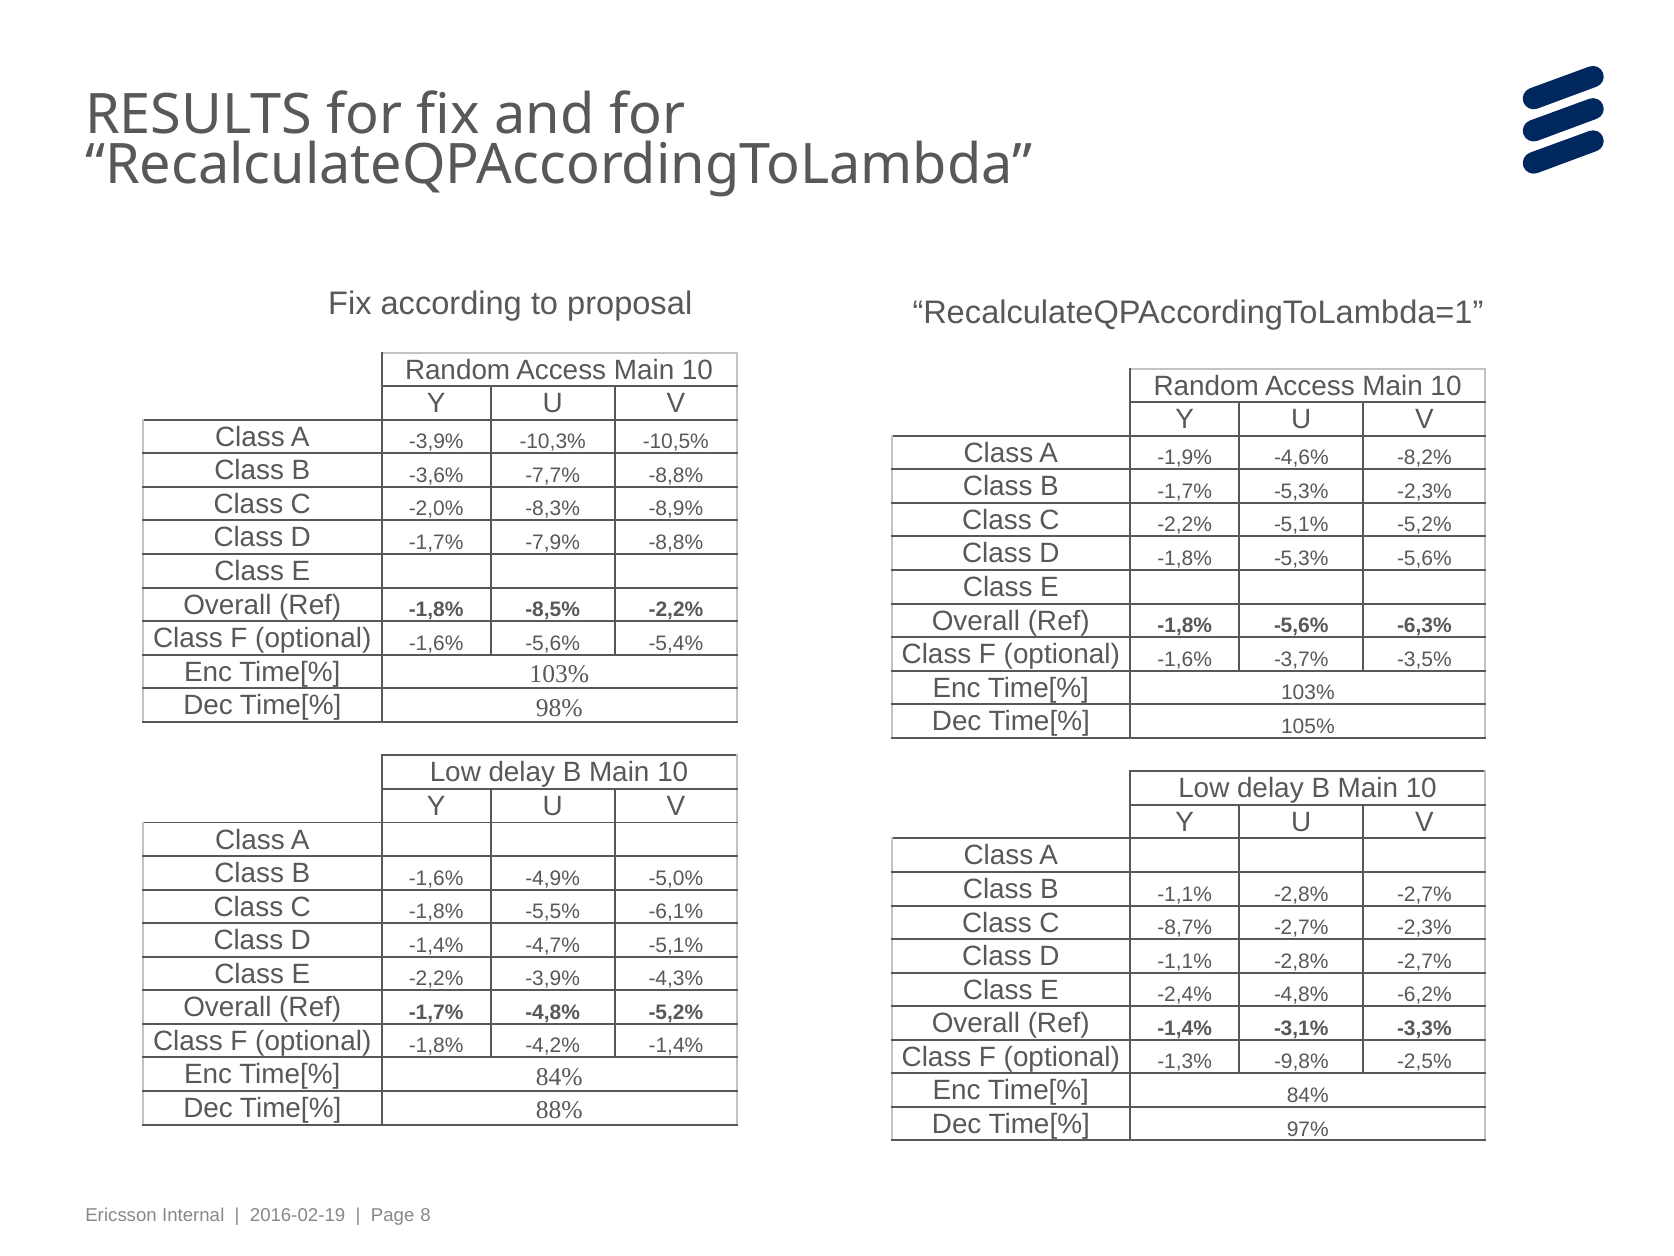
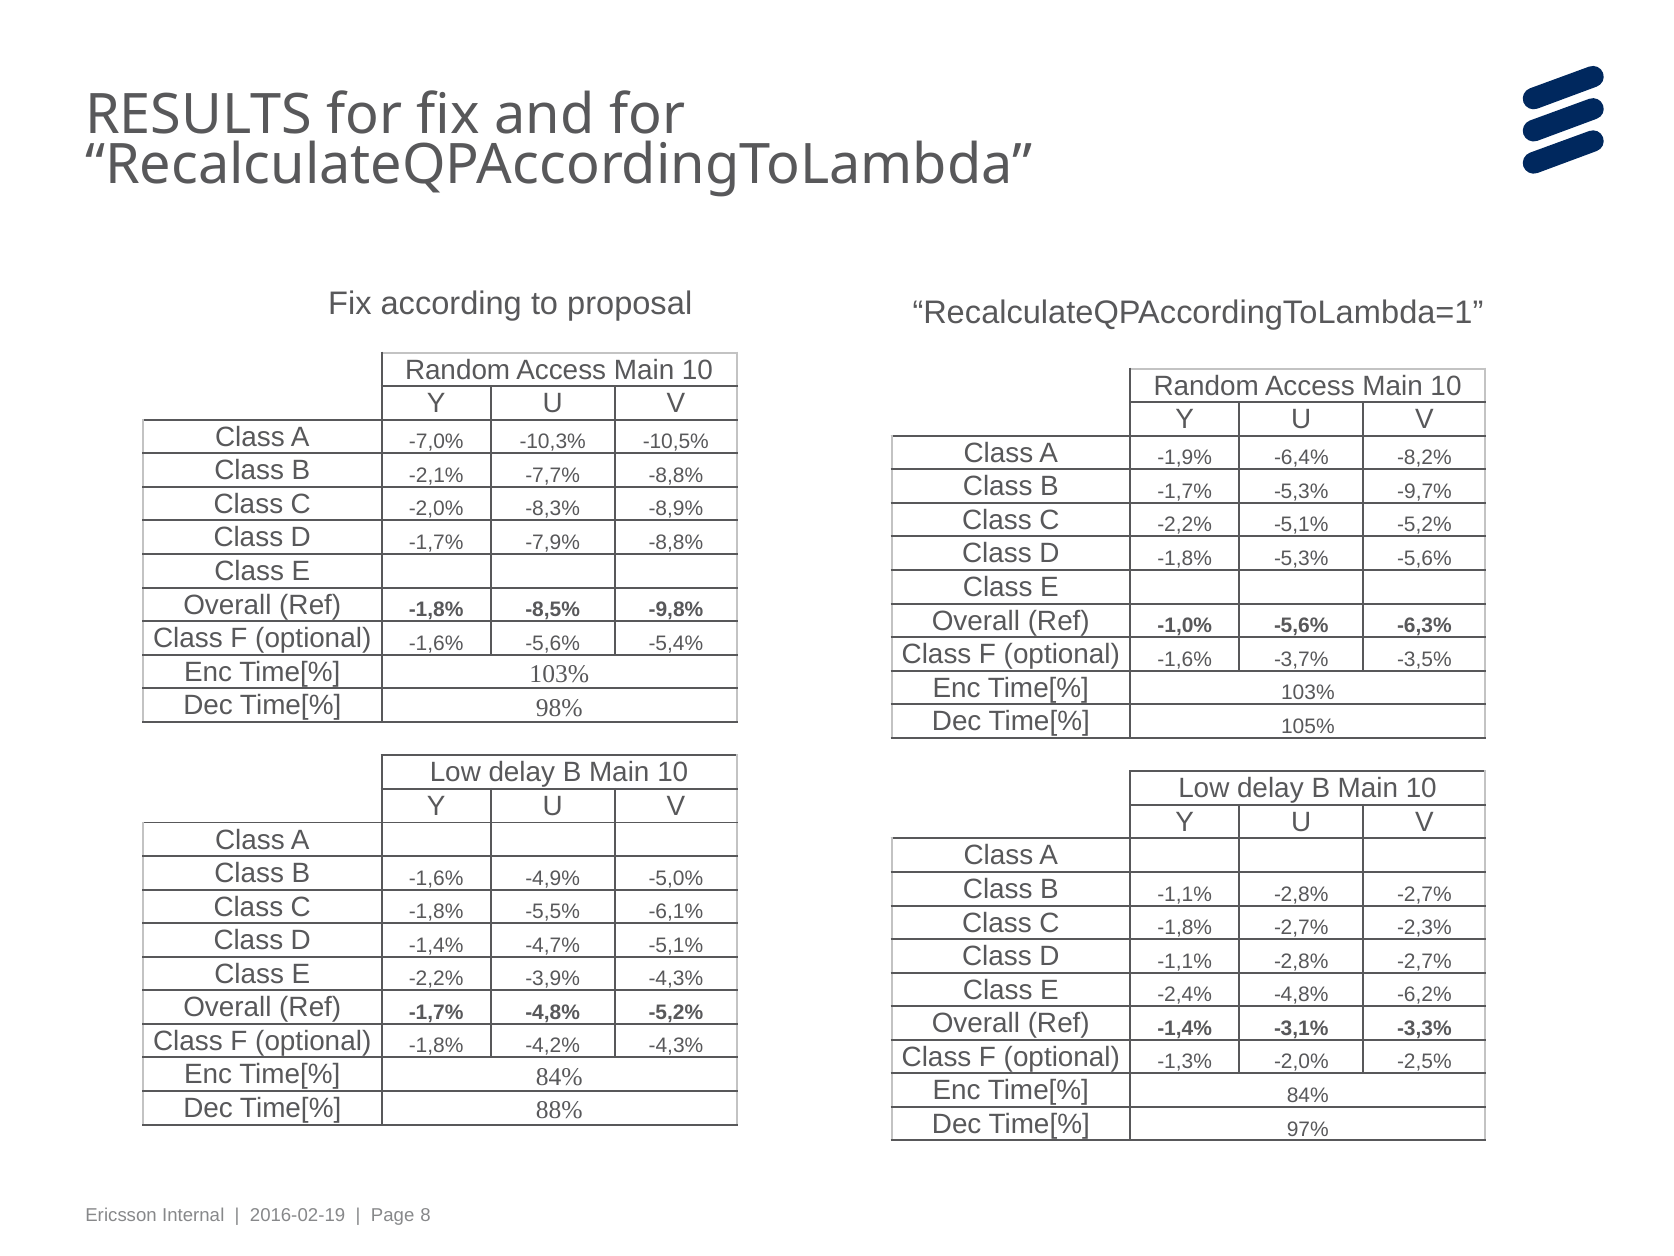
A -3,9%: -3,9% -> -7,0%
-4,6%: -4,6% -> -6,4%
-3,6%: -3,6% -> -2,1%
-5,3% -2,3%: -2,3% -> -9,7%
-8,5% -2,2%: -2,2% -> -9,8%
-1,8% at (1185, 625): -1,8% -> -1,0%
-8,7% at (1185, 927): -8,7% -> -1,8%
-4,2% -1,4%: -1,4% -> -4,3%
-1,3% -9,8%: -9,8% -> -2,0%
